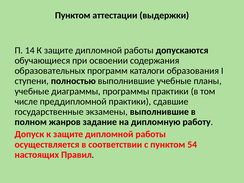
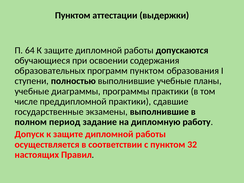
14: 14 -> 64
программ каталоги: каталоги -> пунктом
жанров: жанров -> период
54: 54 -> 32
